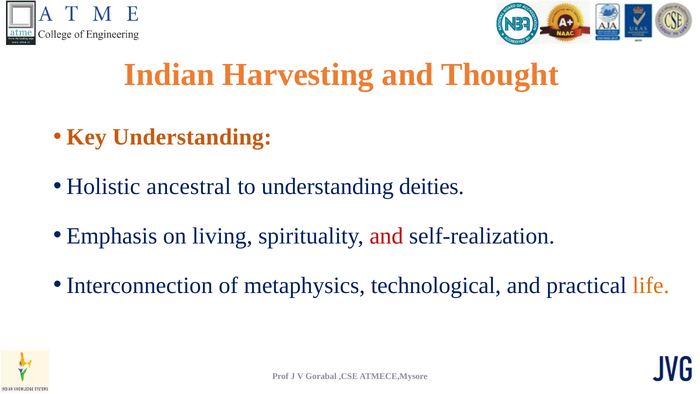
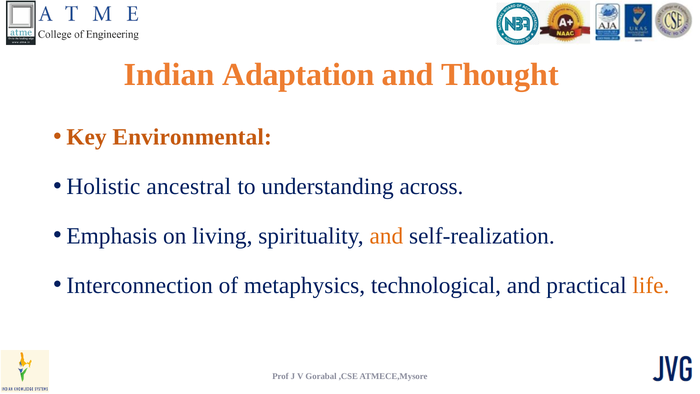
Harvesting: Harvesting -> Adaptation
Key Understanding: Understanding -> Environmental
deities: deities -> across
and at (386, 236) colour: red -> orange
